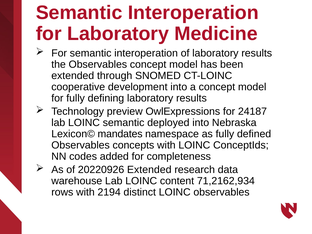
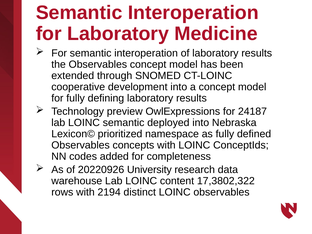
mandates: mandates -> prioritized
20220926 Extended: Extended -> University
71,2162,934: 71,2162,934 -> 17,3802,322
